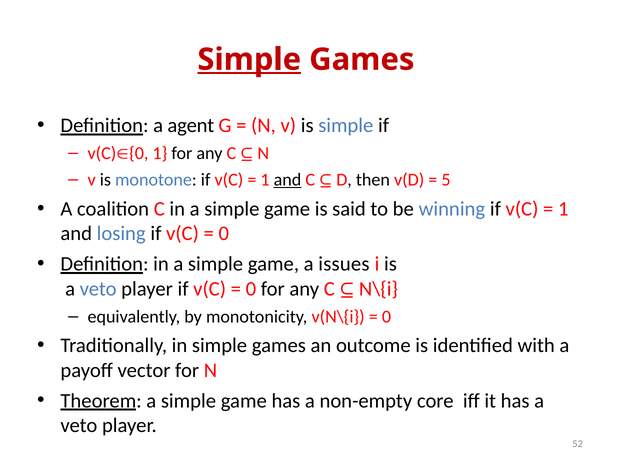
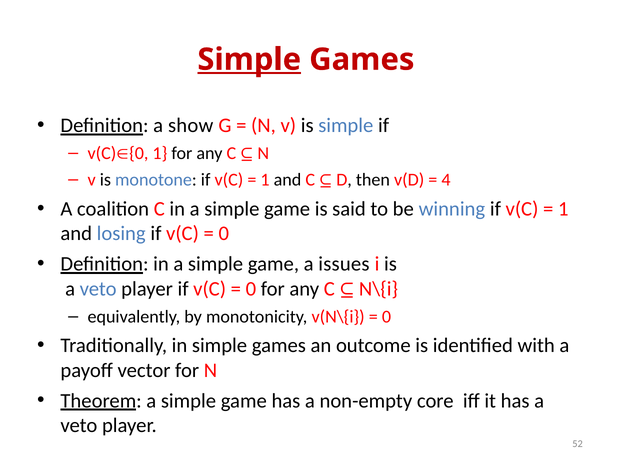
agent: agent -> show
and at (288, 180) underline: present -> none
5: 5 -> 4
